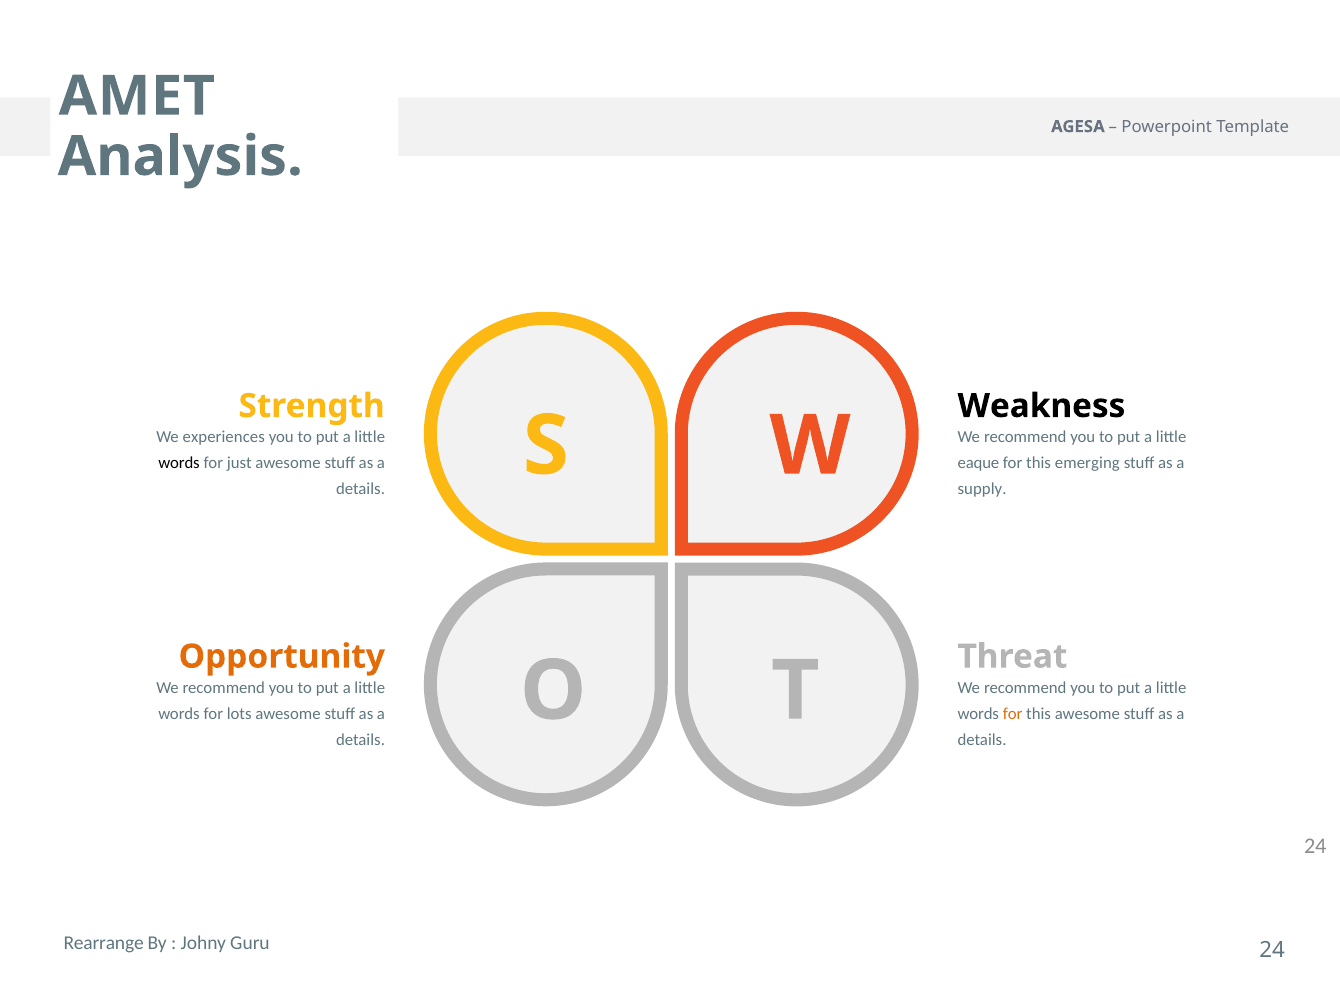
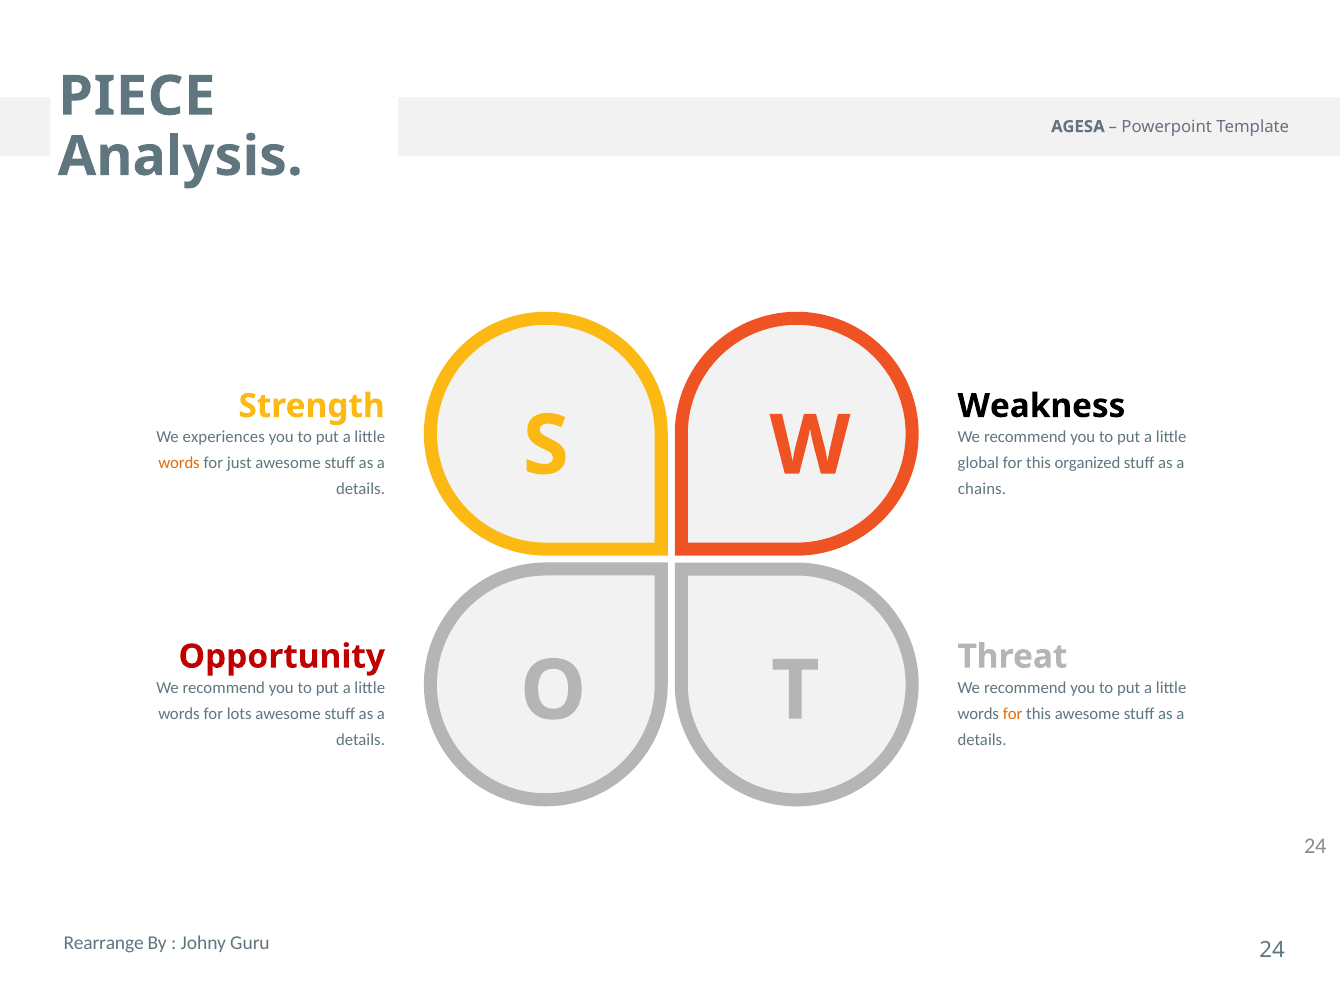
AMET: AMET -> PIECE
words at (179, 463) colour: black -> orange
eaque: eaque -> global
emerging: emerging -> organized
supply: supply -> chains
Opportunity colour: orange -> red
